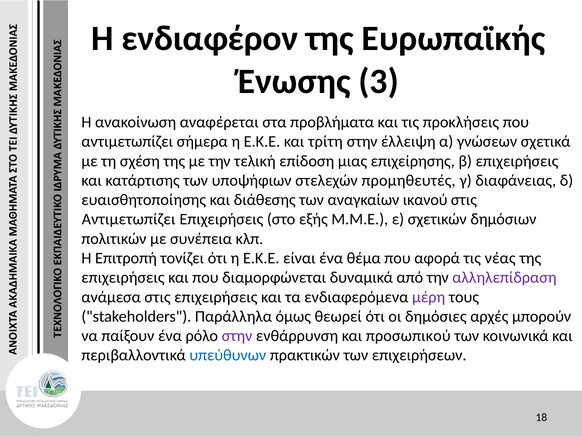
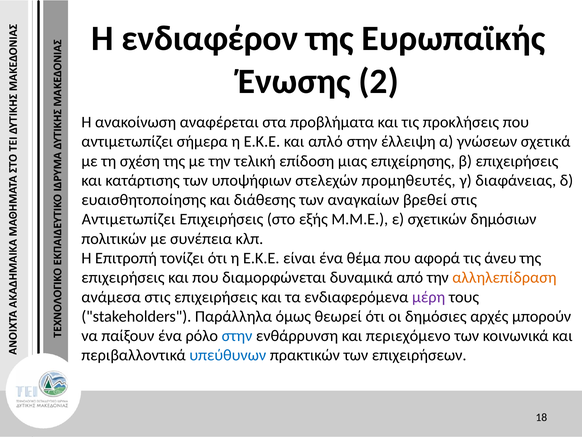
3: 3 -> 2
τρίτη: τρίτη -> απλό
ικανού: ικανού -> βρεθεί
νέας: νέας -> άνευ
αλληλεπίδραση colour: purple -> orange
στην at (237, 335) colour: purple -> blue
προσωπικού: προσωπικού -> περιεχόμενο
